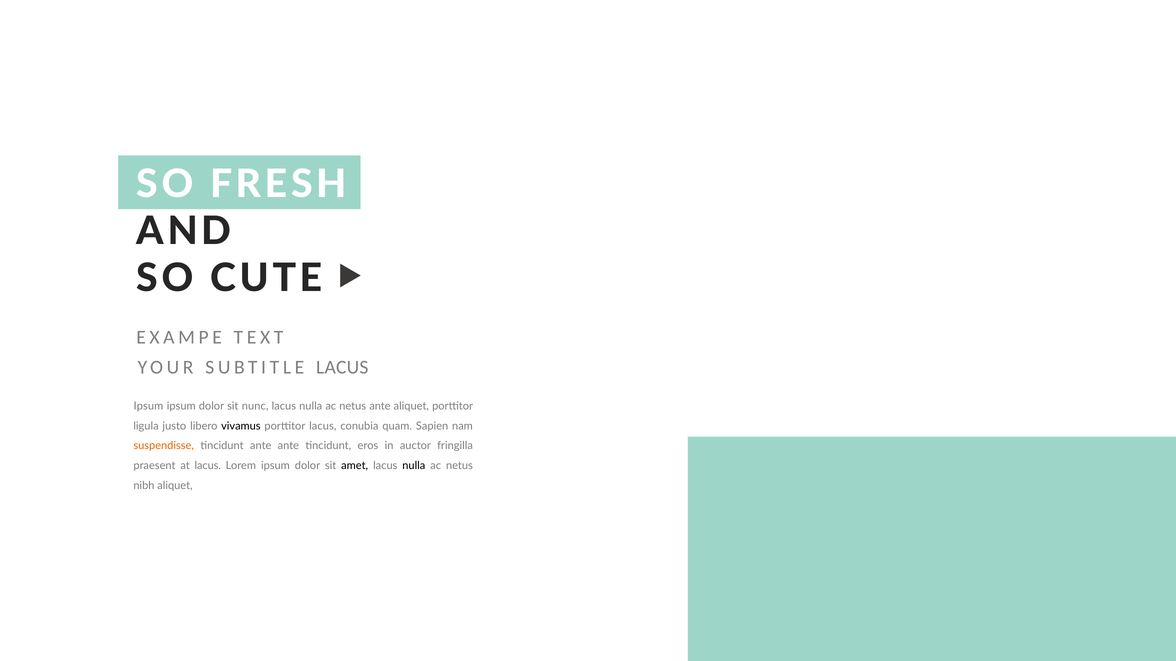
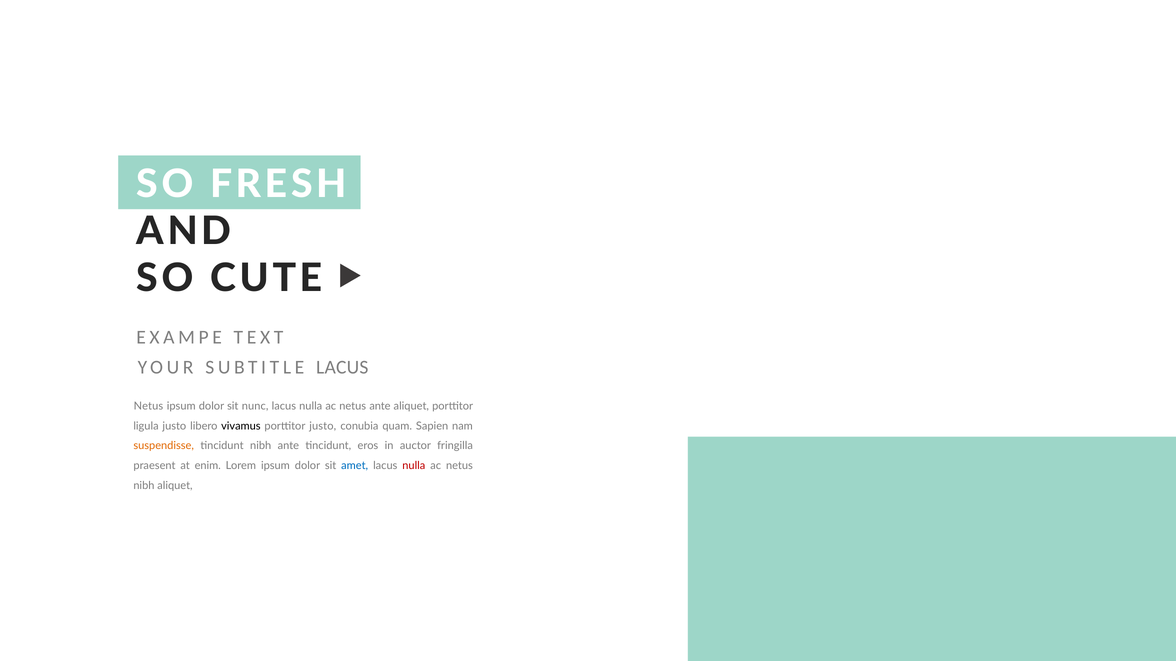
Ipsum at (148, 406): Ipsum -> Netus
porttitor lacus: lacus -> justo
tincidunt ante: ante -> nibh
at lacus: lacus -> enim
amet colour: black -> blue
nulla at (414, 466) colour: black -> red
